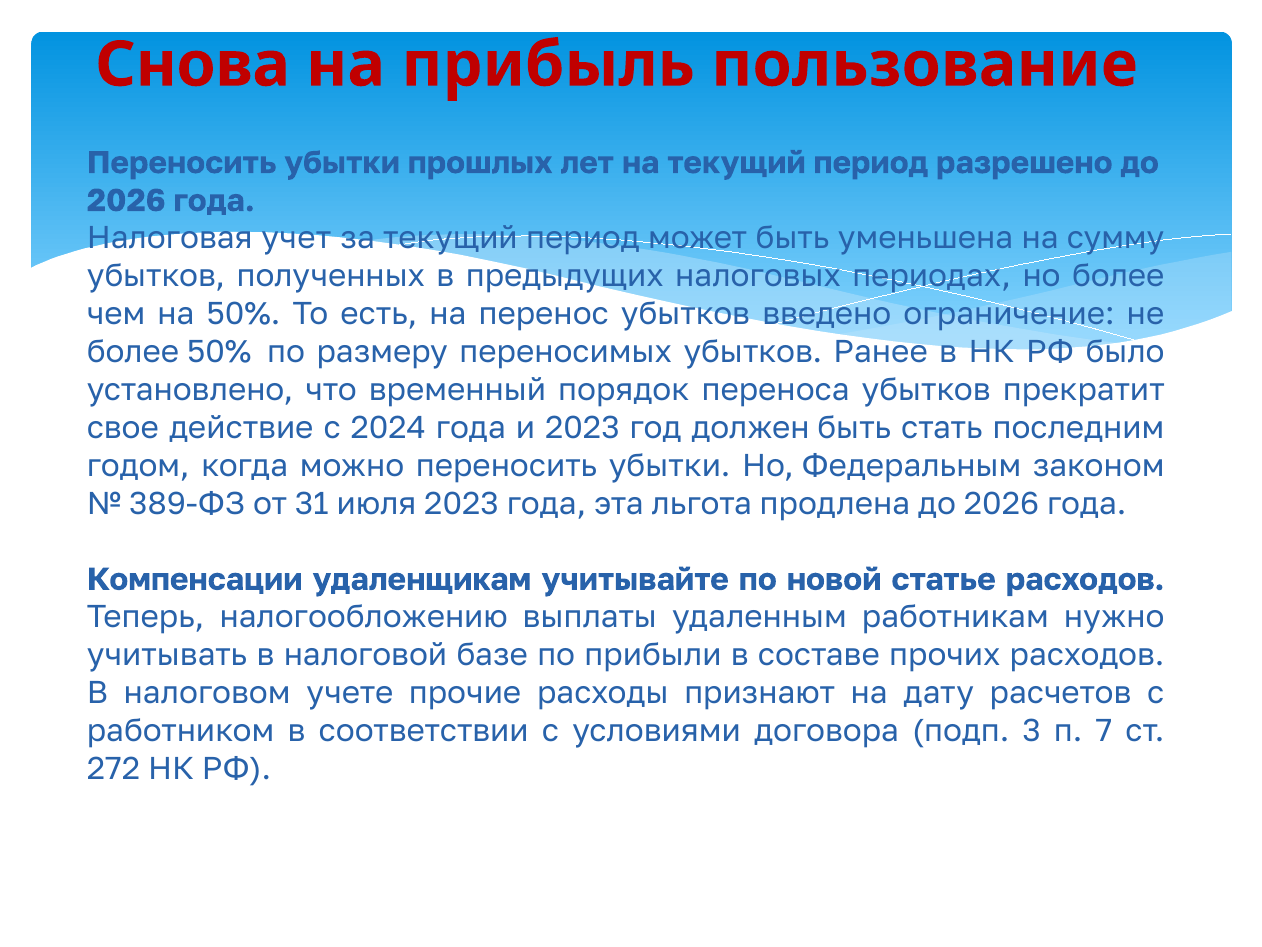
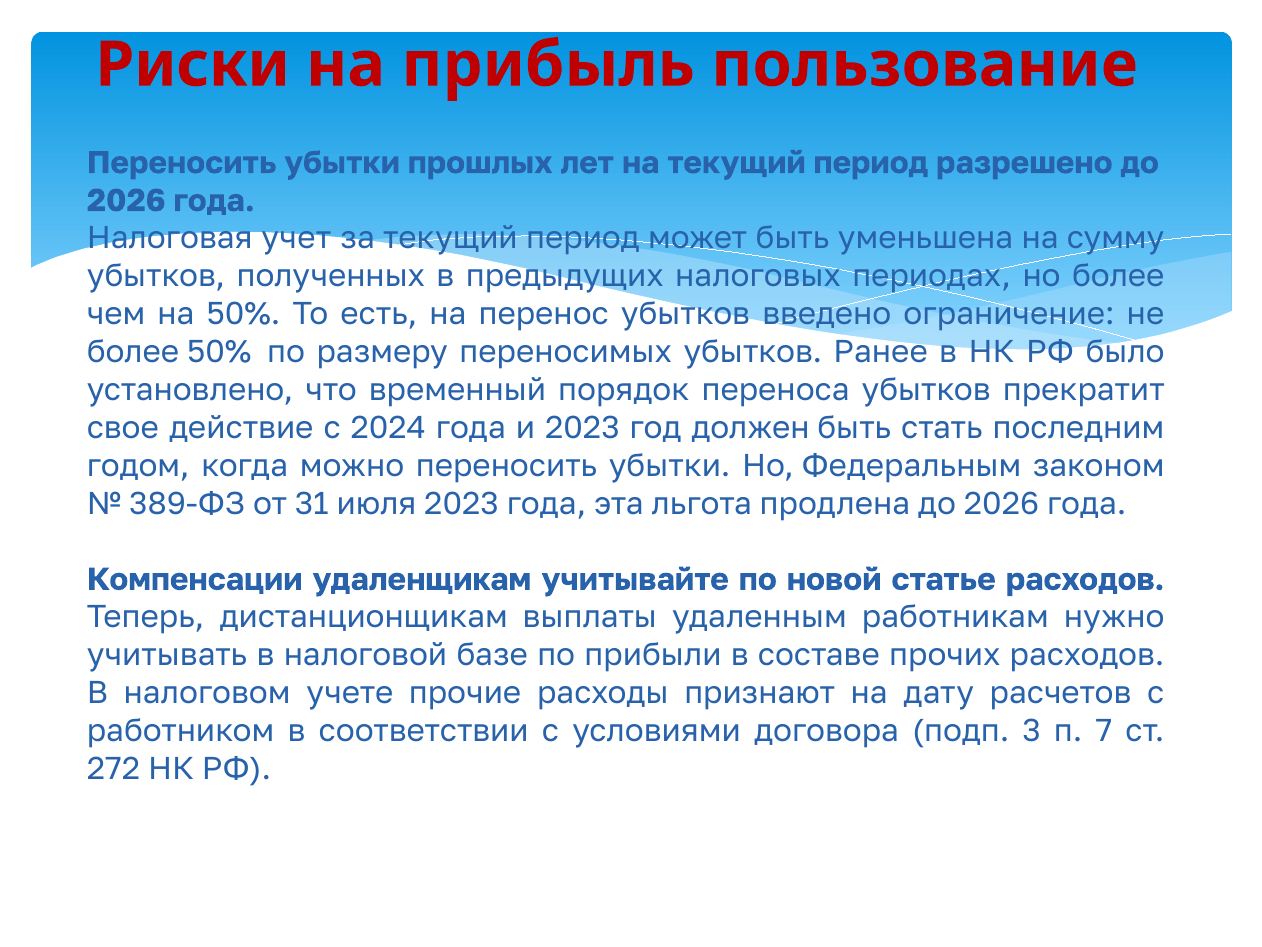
Снова: Снова -> Риски
налогообложению: налогообложению -> дистанционщикам
